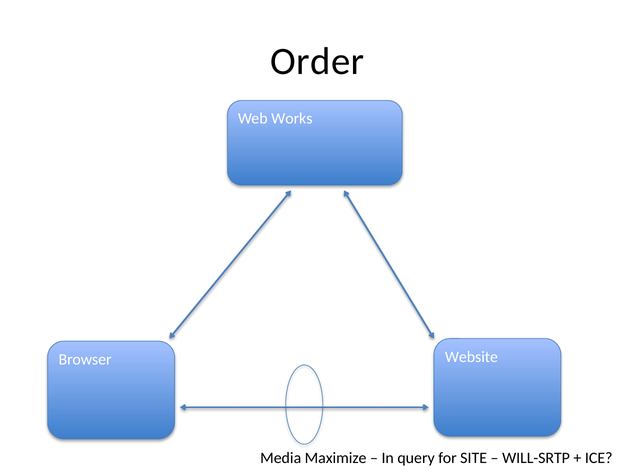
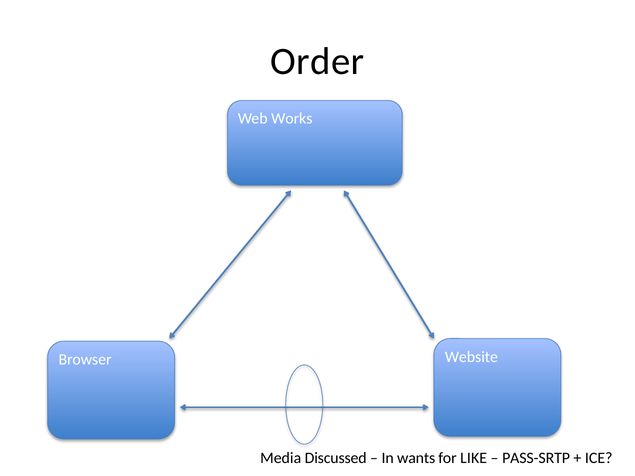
Maximize: Maximize -> Discussed
query: query -> wants
SITE: SITE -> LIKE
WILL-SRTP: WILL-SRTP -> PASS-SRTP
